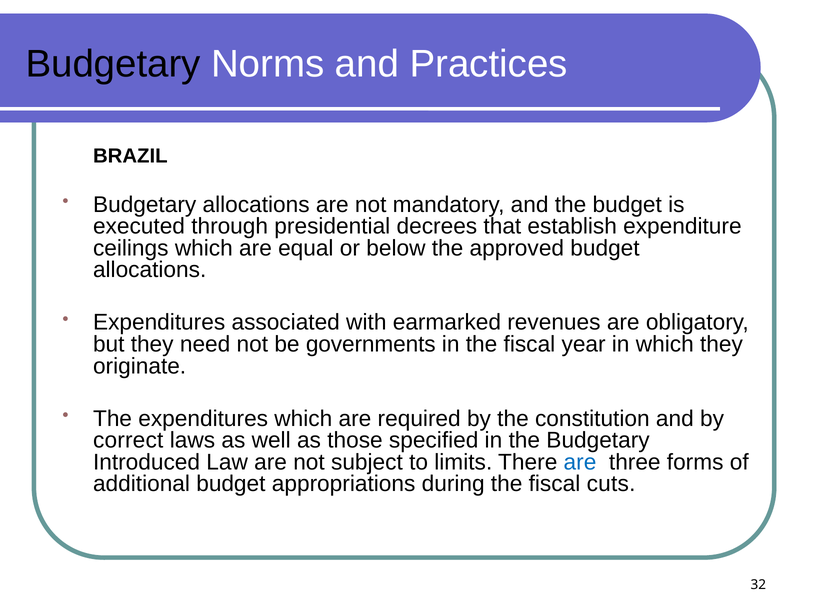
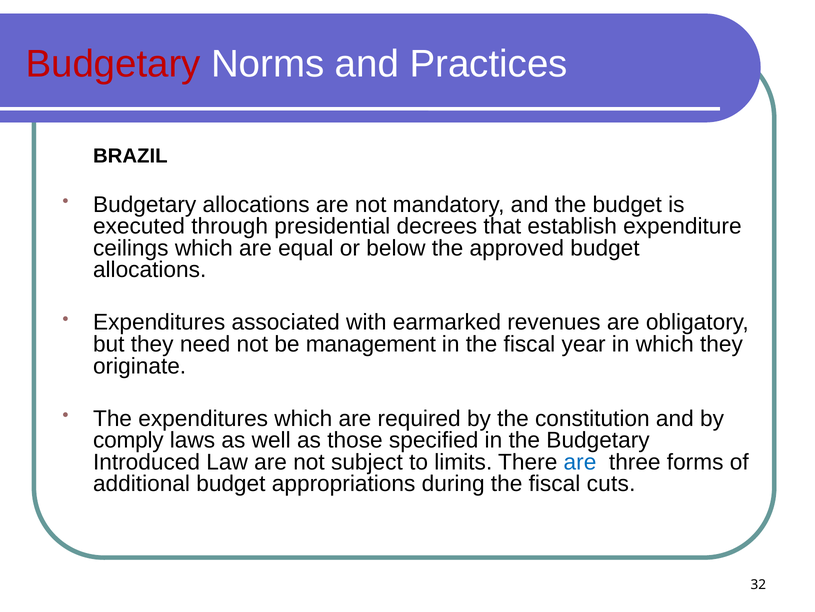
Budgetary at (113, 64) colour: black -> red
governments: governments -> management
correct: correct -> comply
